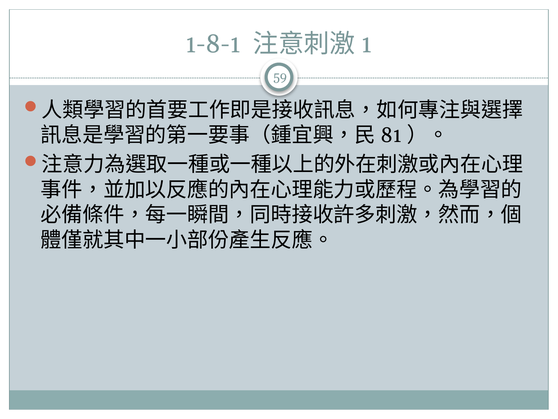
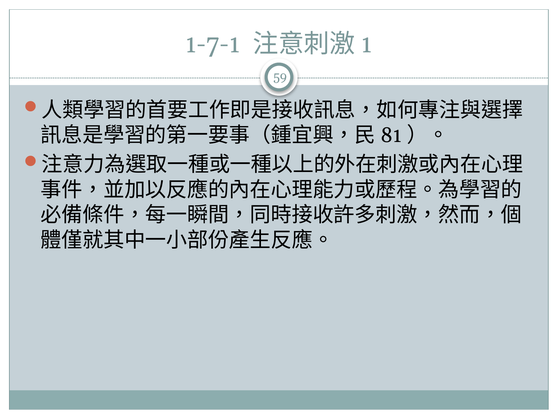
1-8-1: 1-8-1 -> 1-7-1
